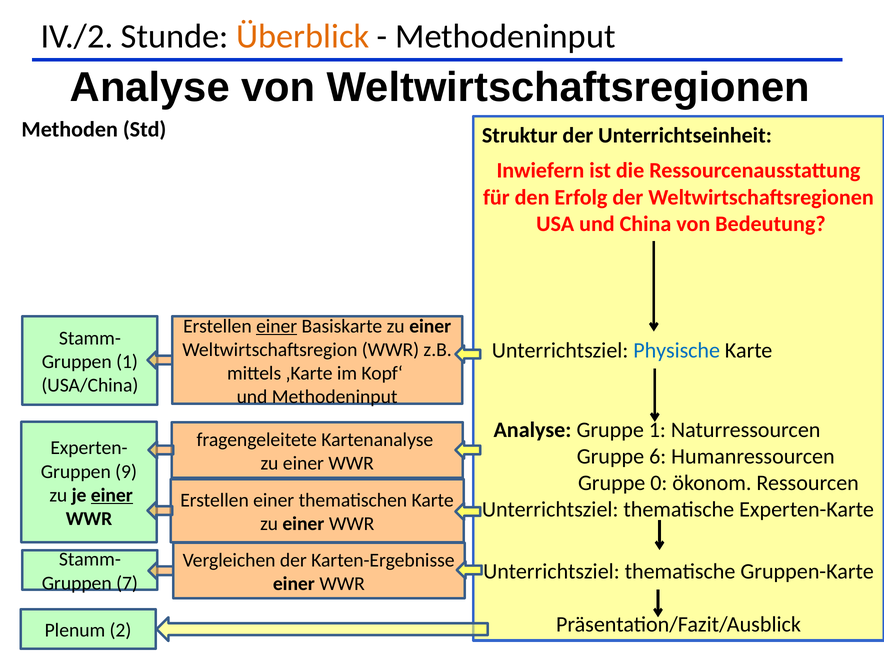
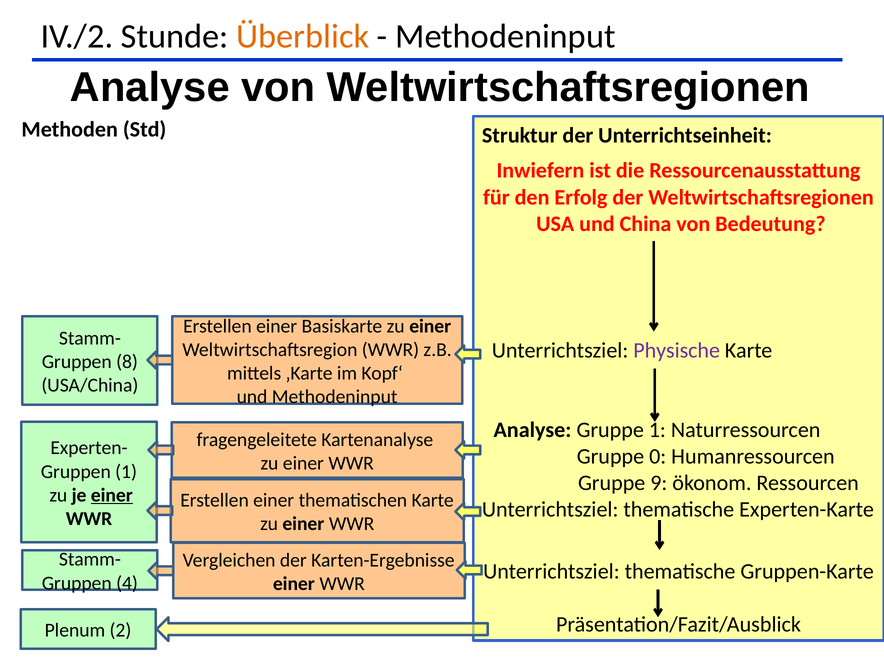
einer at (277, 326) underline: present -> none
Physische colour: blue -> purple
Gruppen 1: 1 -> 8
6: 6 -> 0
Gruppen 9: 9 -> 1
0: 0 -> 9
7: 7 -> 4
